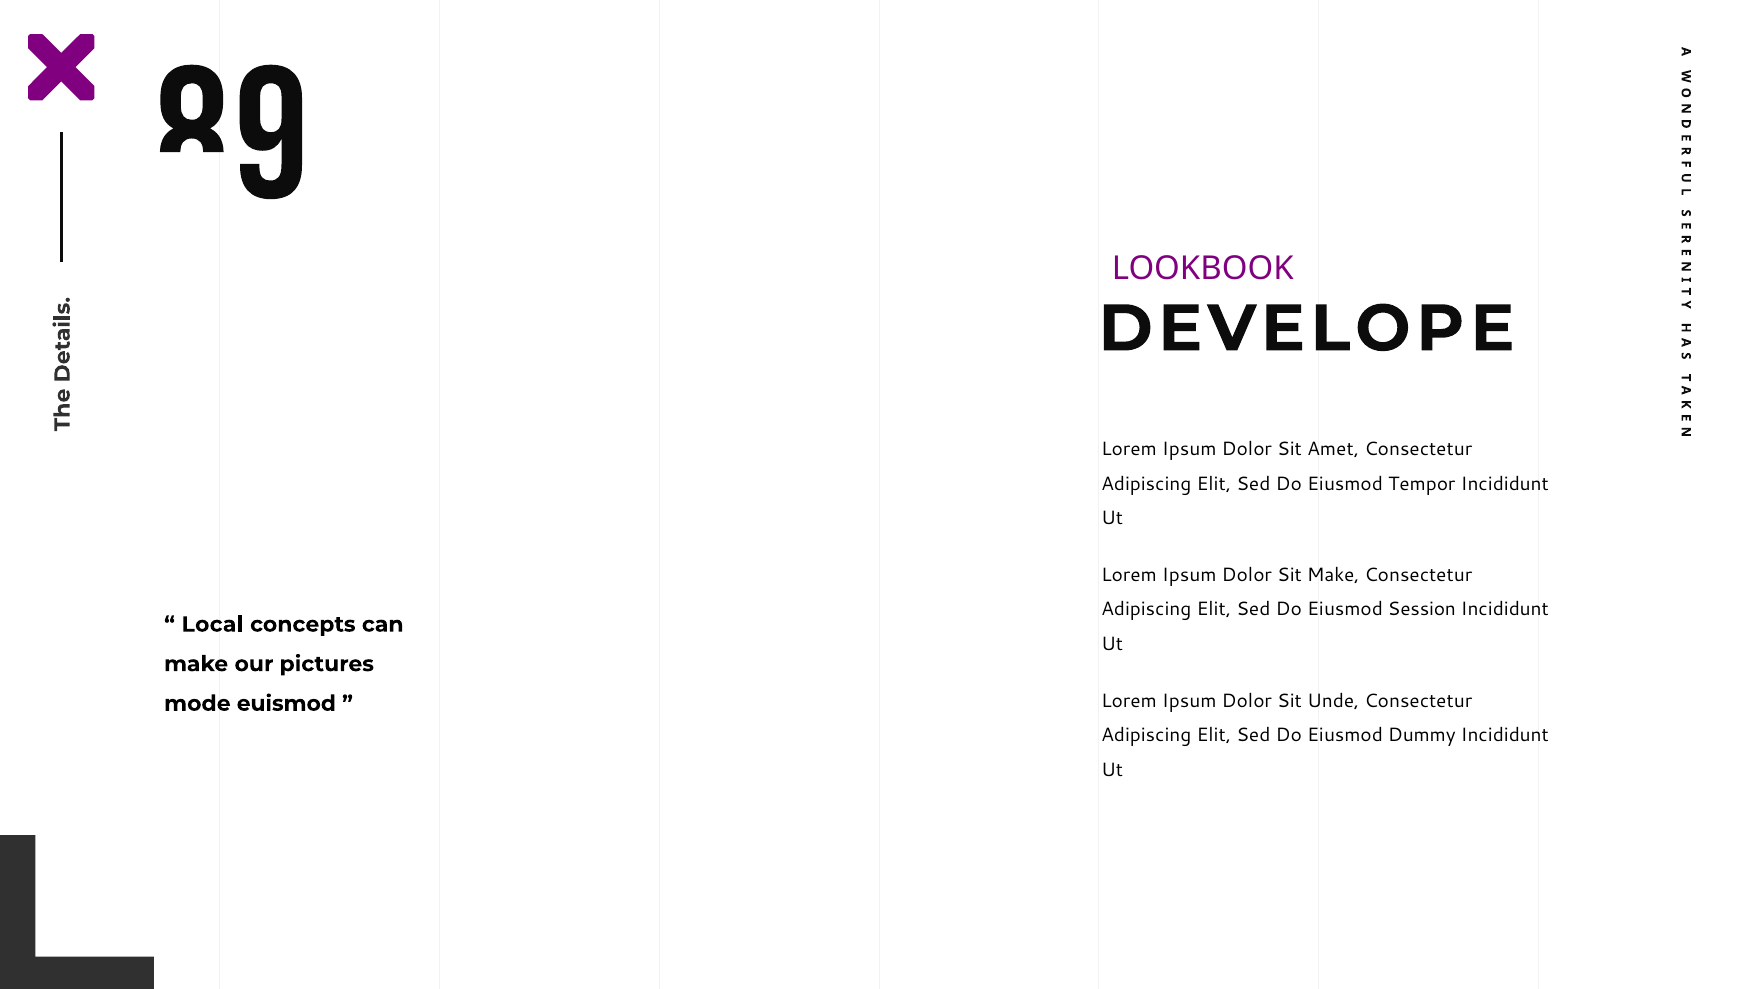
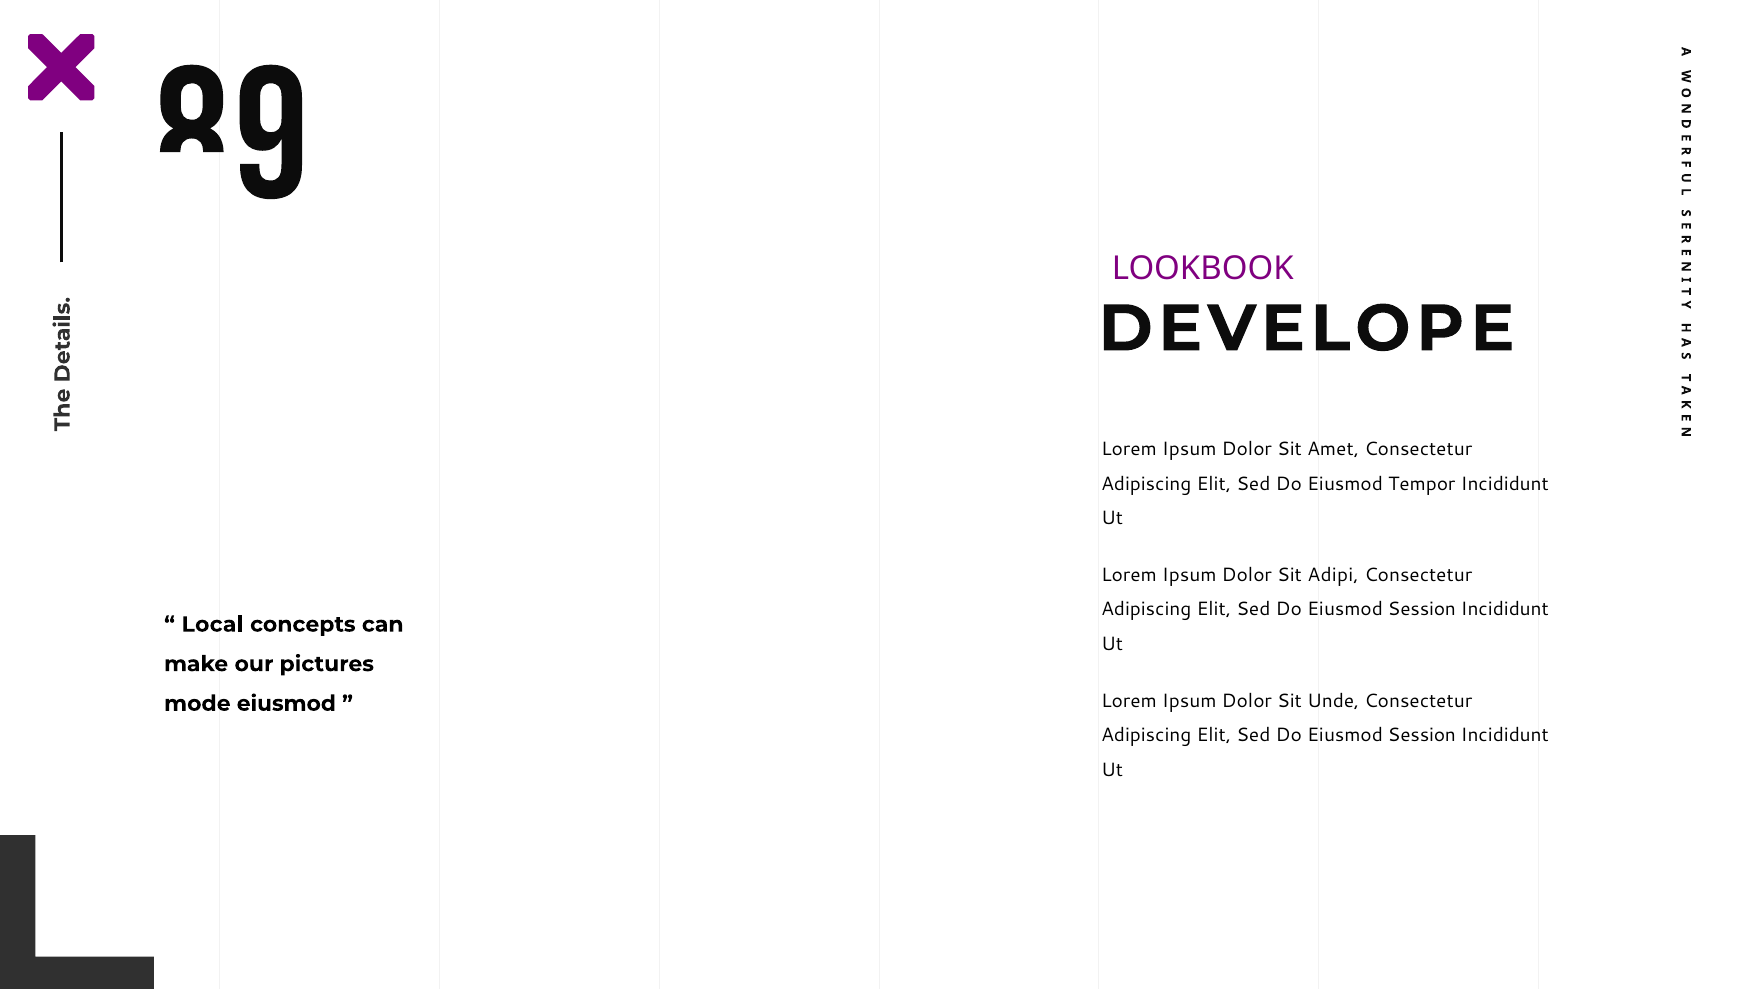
Sit Make: Make -> Adipi
mode euismod: euismod -> eiusmod
Dummy at (1422, 735): Dummy -> Session
